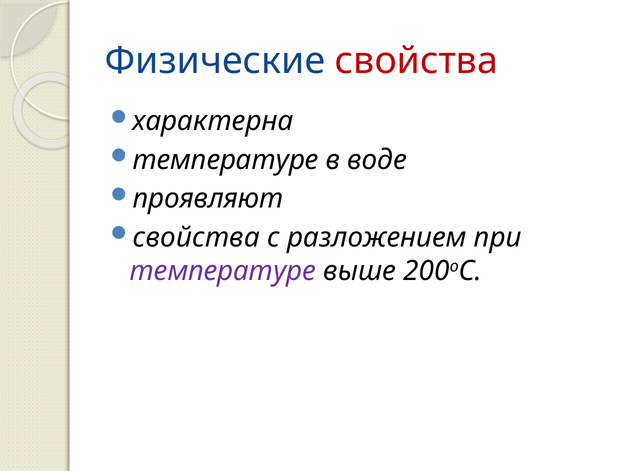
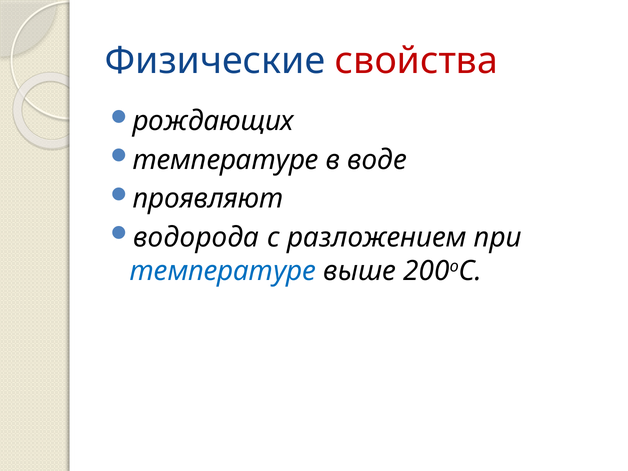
характерна: характерна -> рождающих
свойства at (196, 237): свойства -> водорода
температуре at (223, 271) colour: purple -> blue
